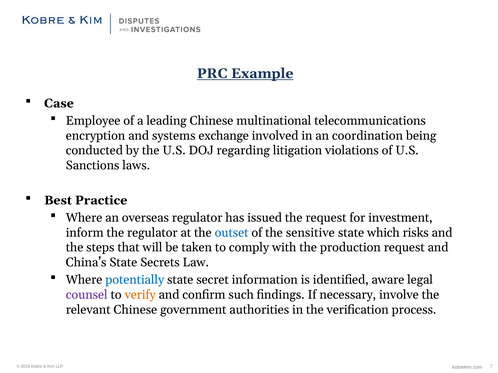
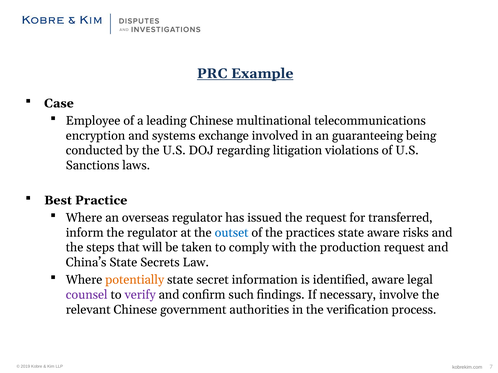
coordination: coordination -> guaranteeing
investment: investment -> transferred
sensitive: sensitive -> practices
state which: which -> aware
potentially colour: blue -> orange
verify colour: orange -> purple
